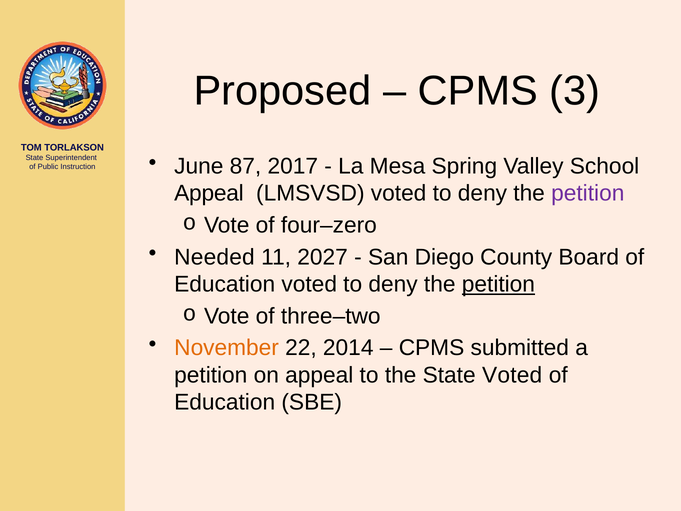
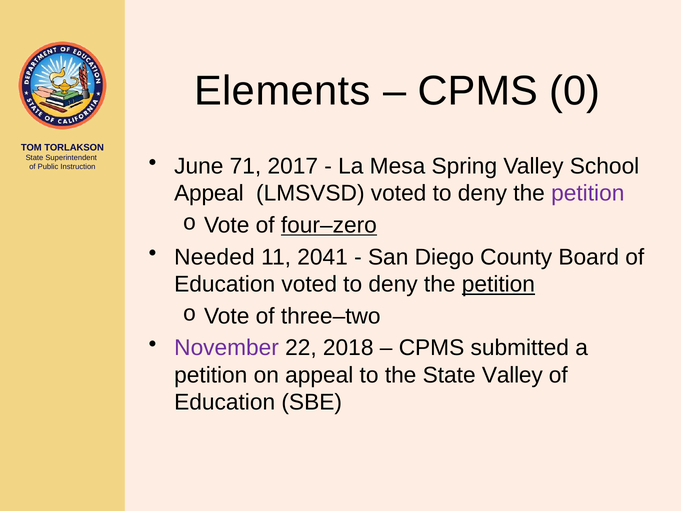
Proposed: Proposed -> Elements
3: 3 -> 0
87: 87 -> 71
four–zero underline: none -> present
2027: 2027 -> 2041
November colour: orange -> purple
2014: 2014 -> 2018
State Voted: Voted -> Valley
